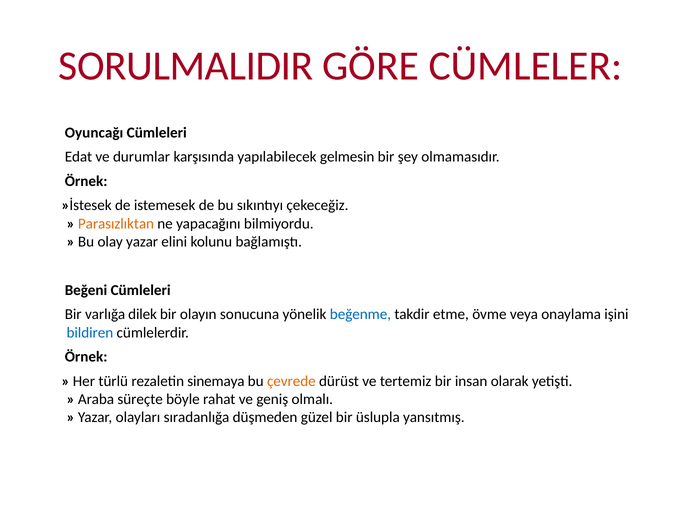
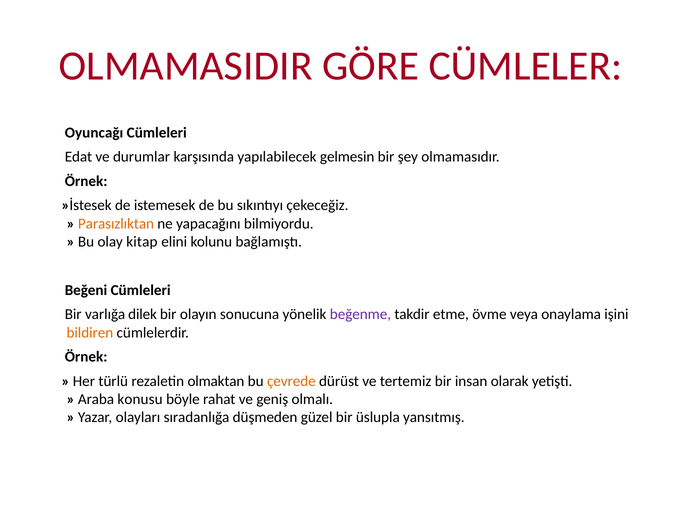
SORULMALIDIR: SORULMALIDIR -> OLMAMASIDIR
olay yazar: yazar -> kitap
beğenme colour: blue -> purple
bildiren colour: blue -> orange
sinemaya: sinemaya -> olmaktan
süreçte: süreçte -> konusu
